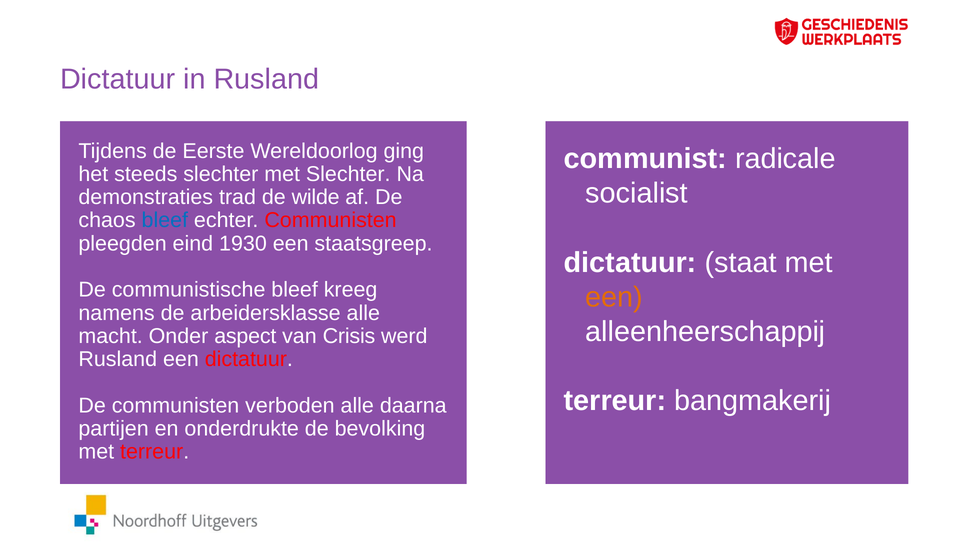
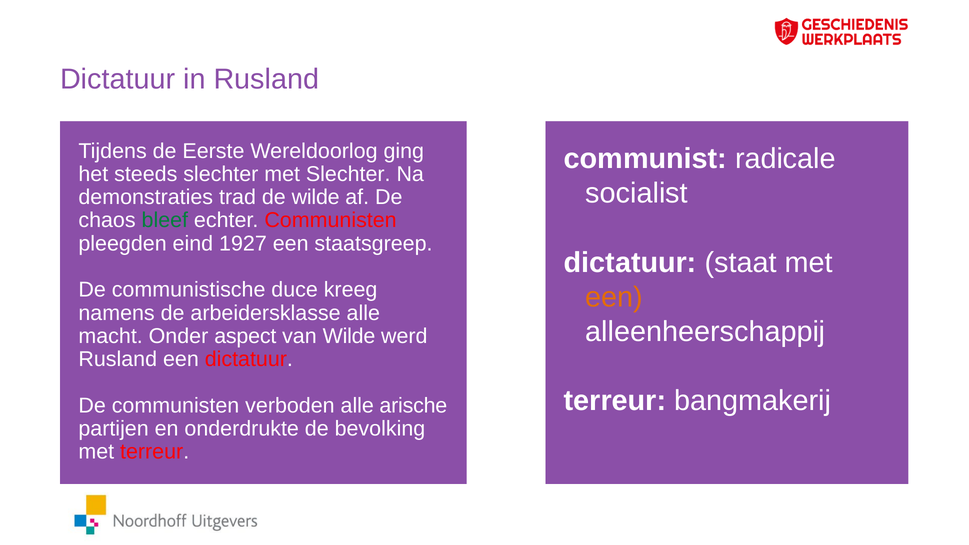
bleef at (165, 220) colour: blue -> green
1930: 1930 -> 1927
communistische bleef: bleef -> duce
van Crisis: Crisis -> Wilde
daarna: daarna -> arische
